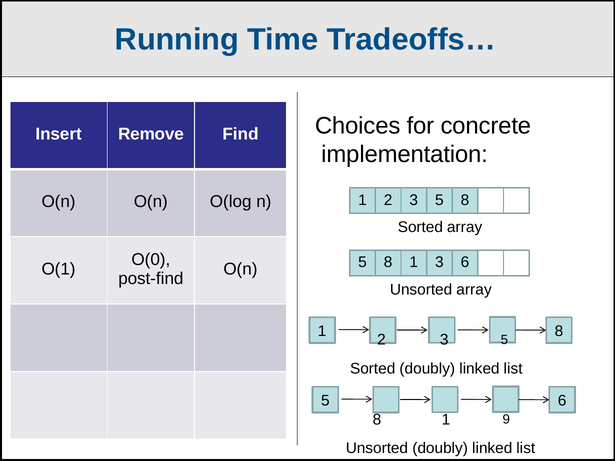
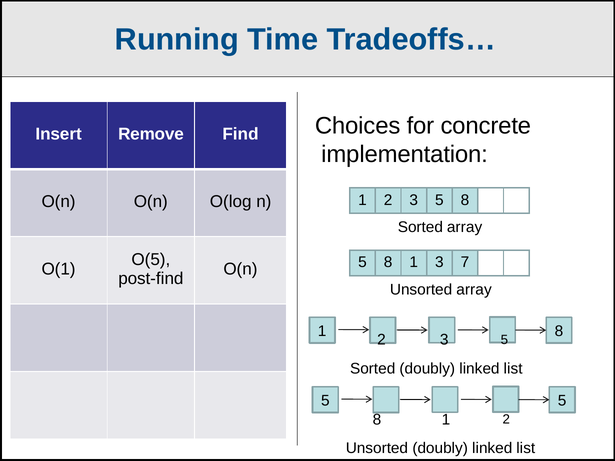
O(0: O(0 -> O(5
3 6: 6 -> 7
5 6: 6 -> 5
8 1 9: 9 -> 2
